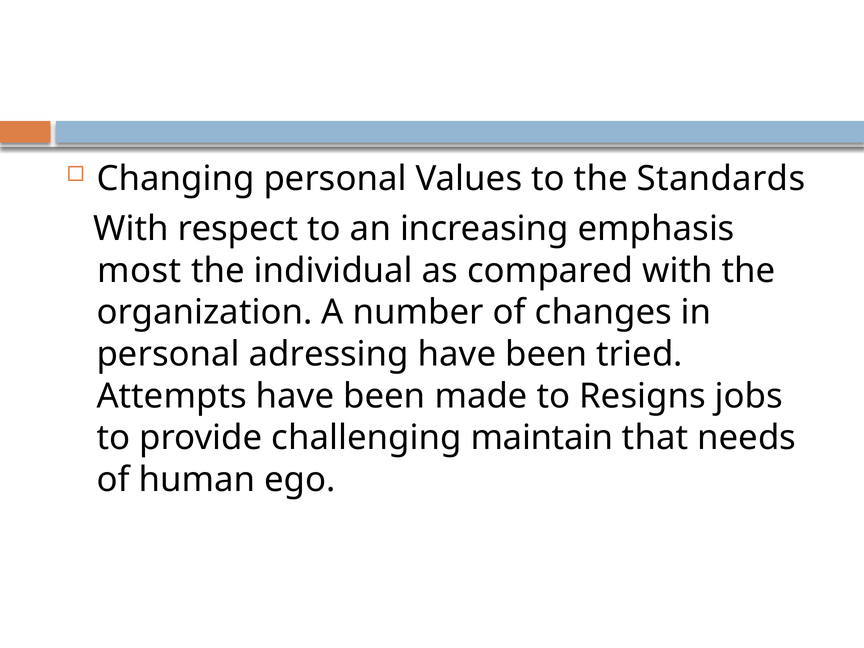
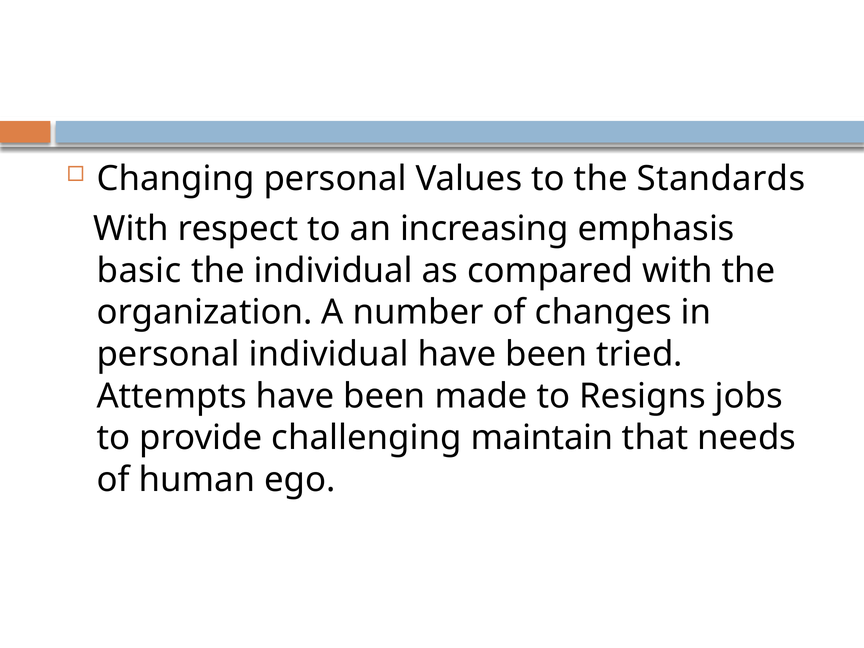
most: most -> basic
personal adressing: adressing -> individual
